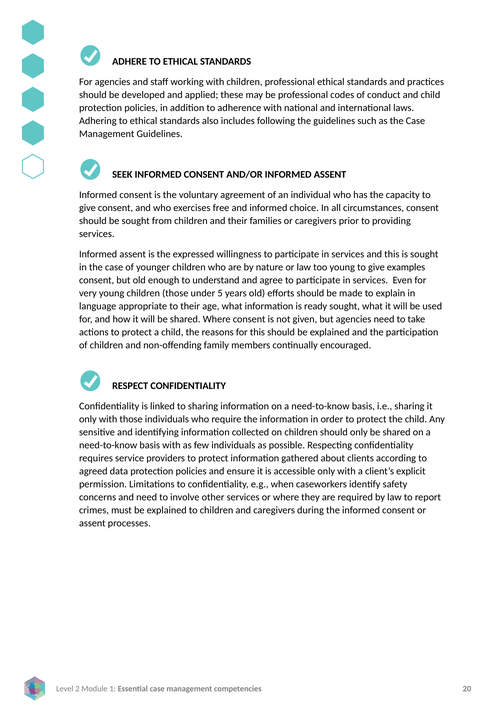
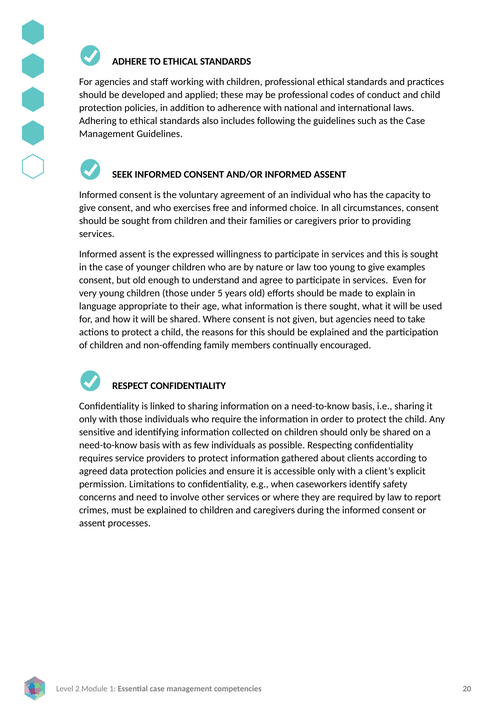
ready: ready -> there
